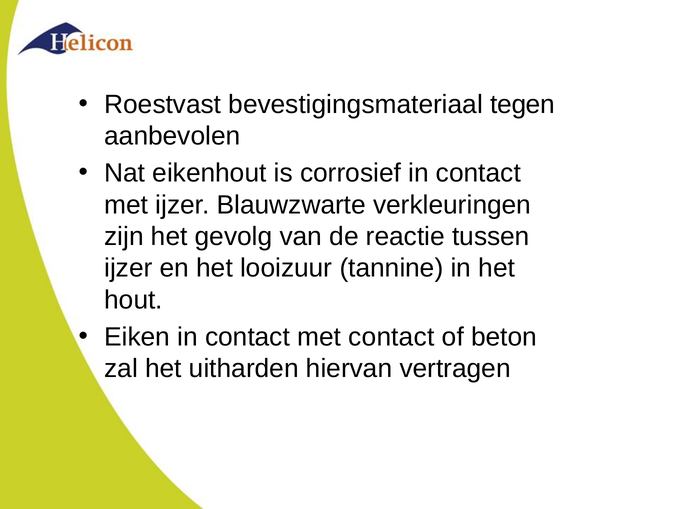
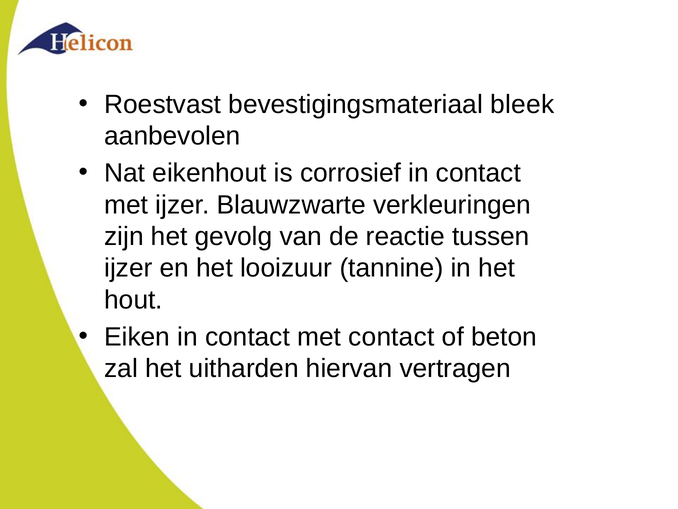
tegen: tegen -> bleek
